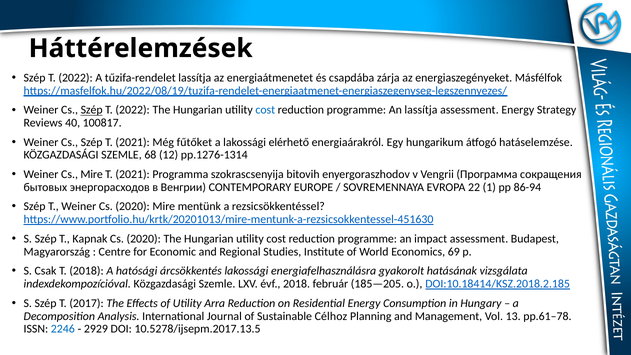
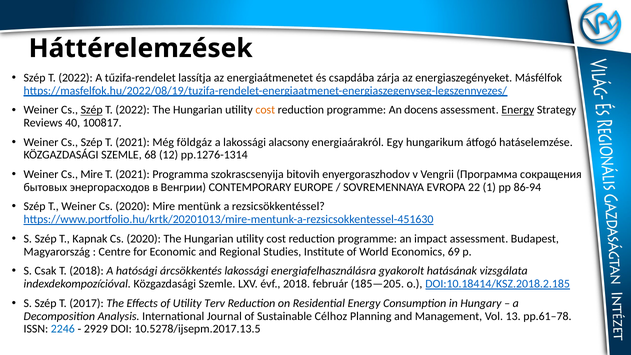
cost at (265, 110) colour: blue -> orange
An lassítja: lassítja -> docens
Energy at (518, 110) underline: none -> present
fűtőket: fűtőket -> földgáz
elérhető: elérhető -> alacsony
Arra: Arra -> Terv
